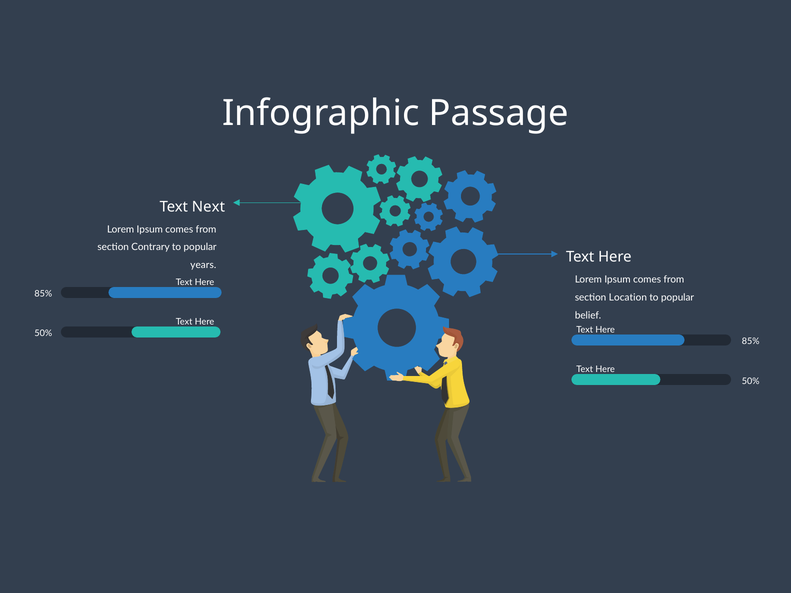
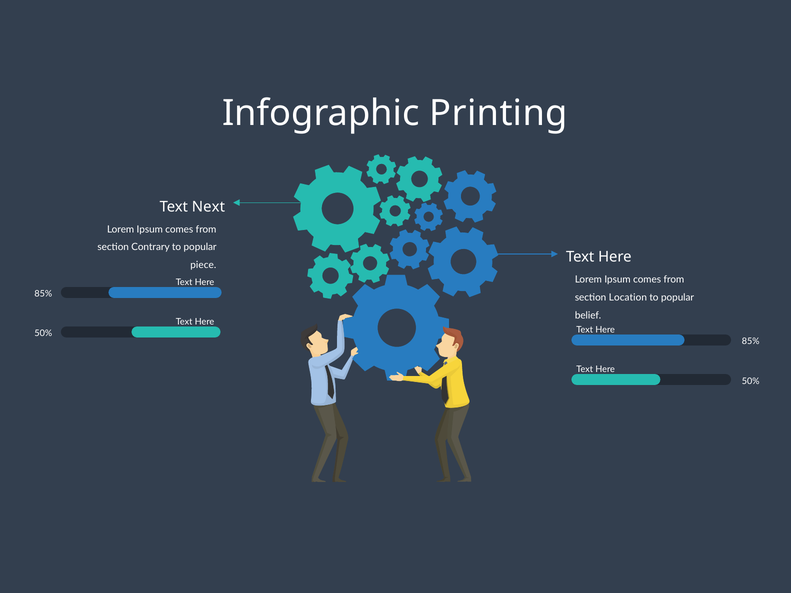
Passage: Passage -> Printing
years: years -> piece
